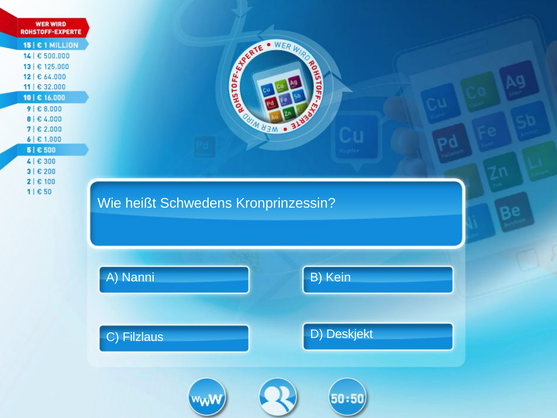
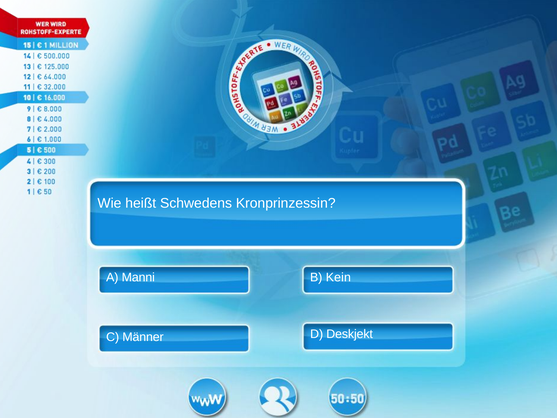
Nanni: Nanni -> Manni
Filzlaus: Filzlaus -> Männer
